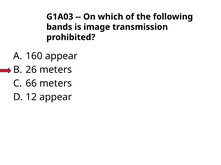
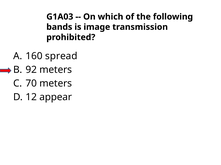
160 appear: appear -> spread
26: 26 -> 92
66: 66 -> 70
